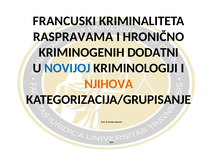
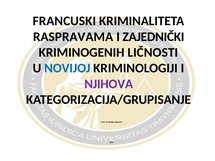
HRONIČNO: HRONIČNO -> ZAJEDNIČKI
DODATNI: DODATNI -> LIČNOSTI
NJIHOVA colour: orange -> purple
